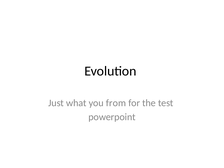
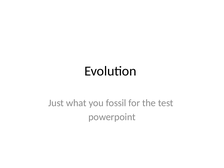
from: from -> fossil
